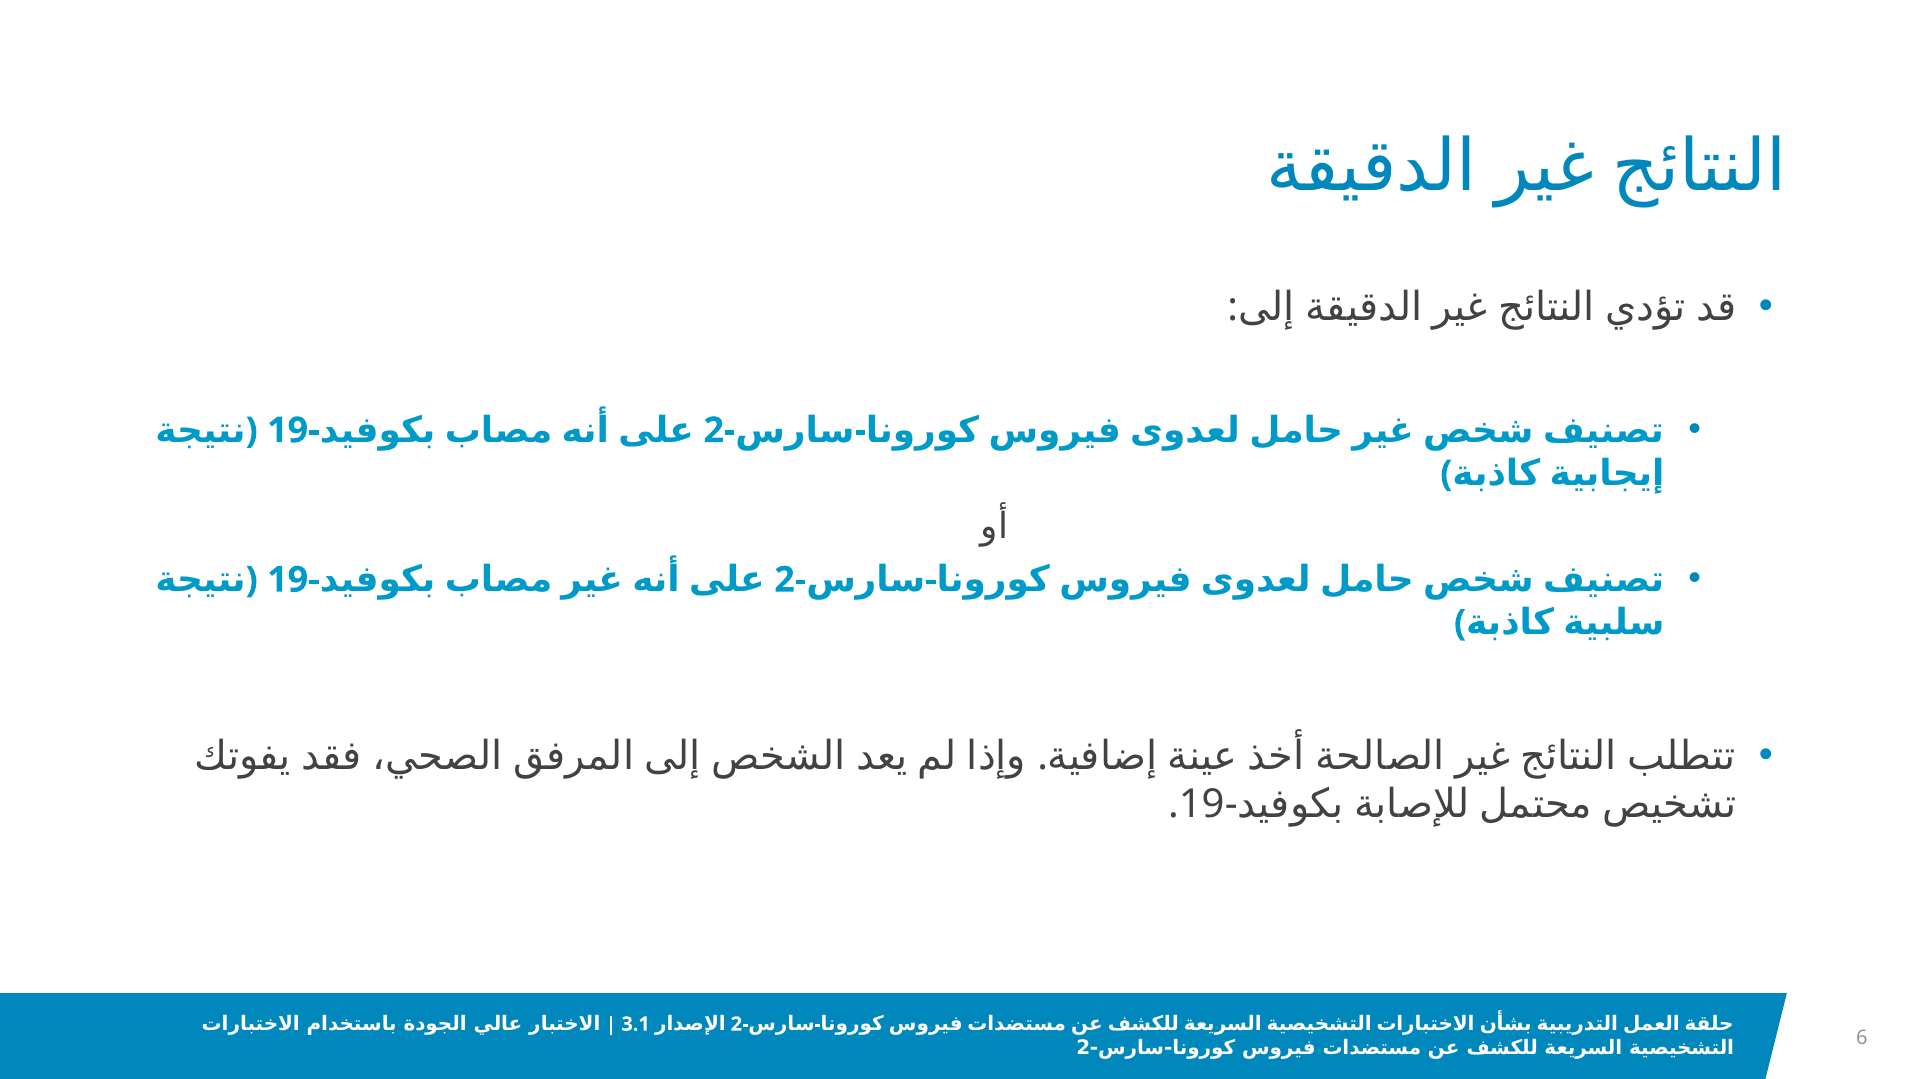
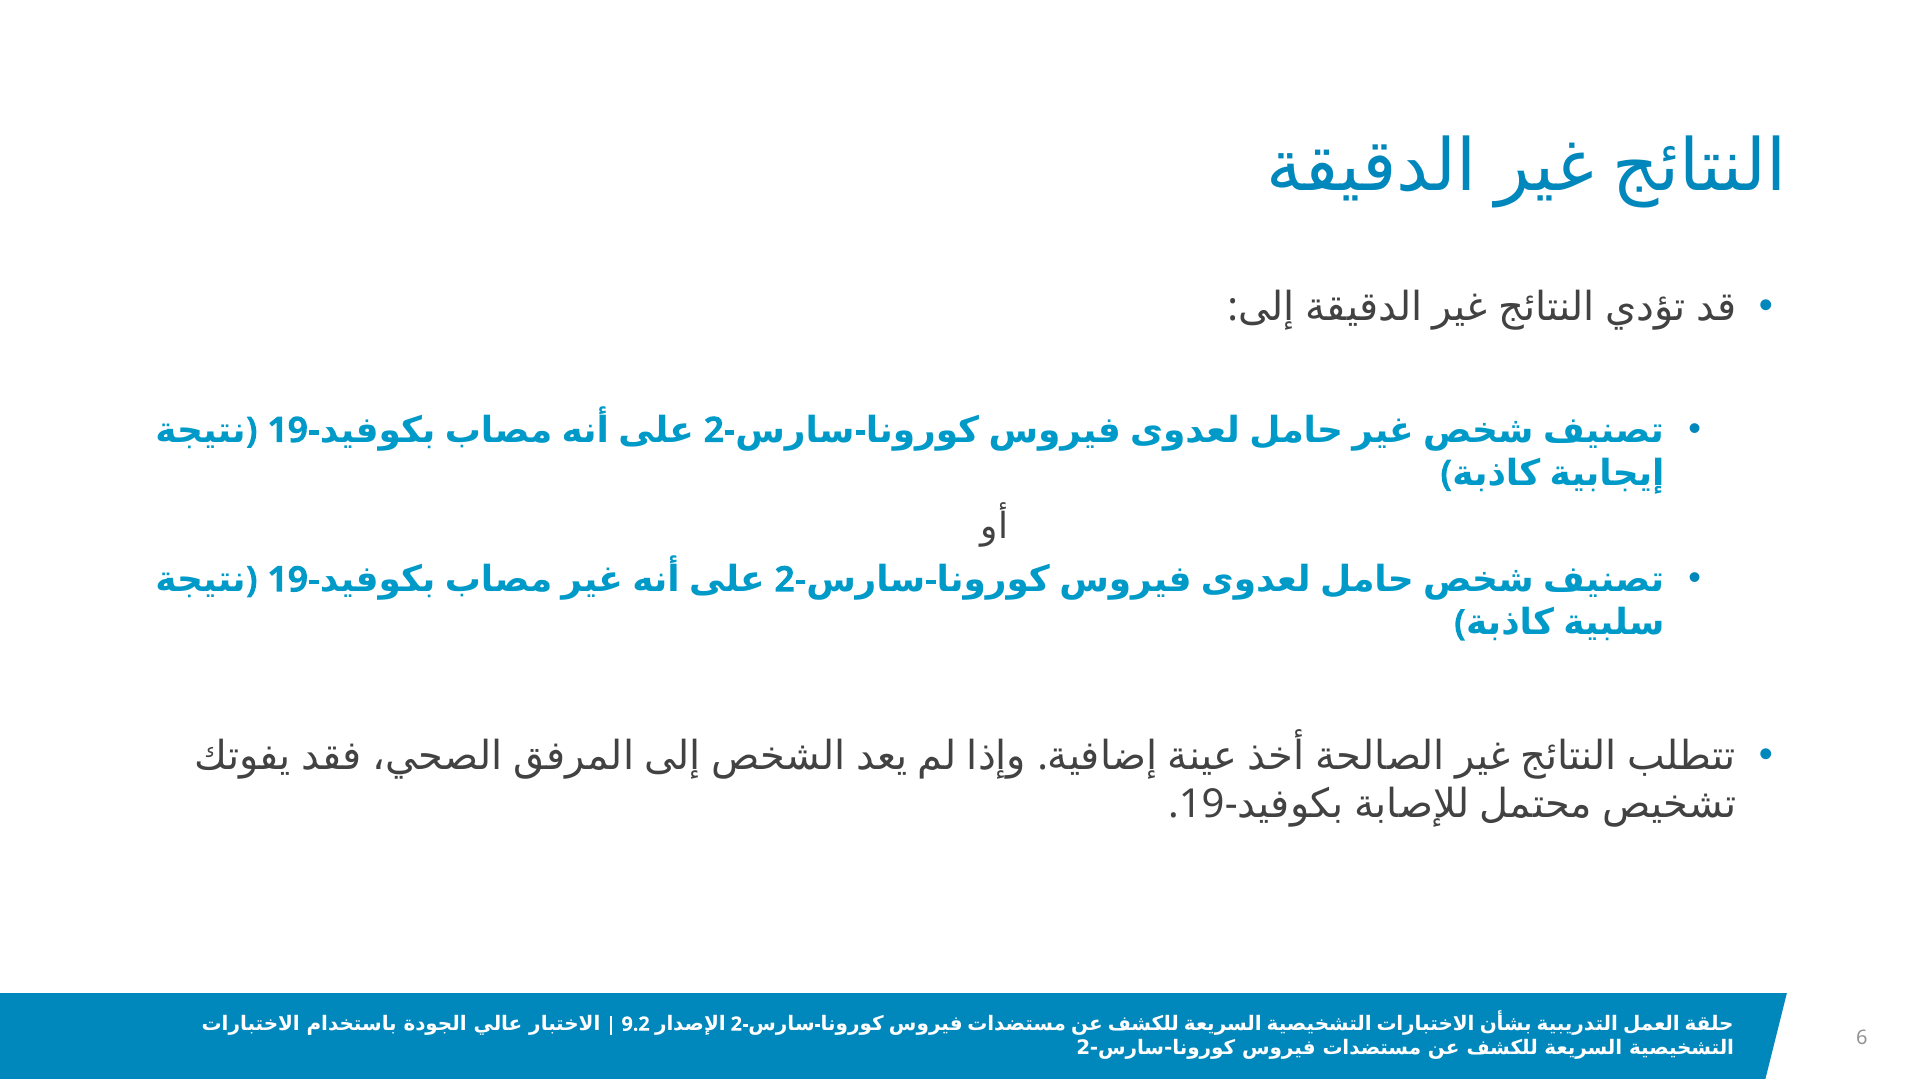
3.1: 3.1 -> 9.2
